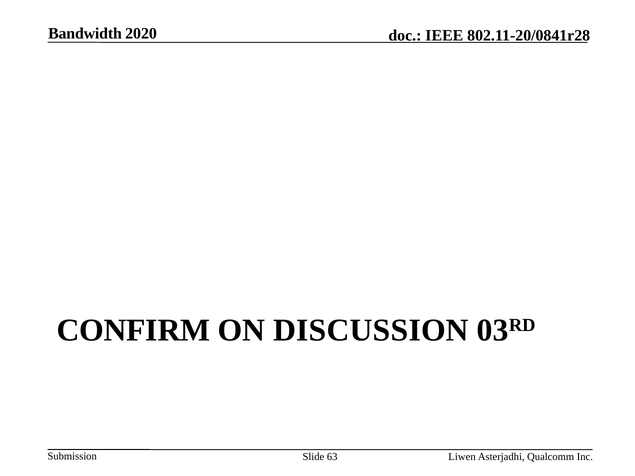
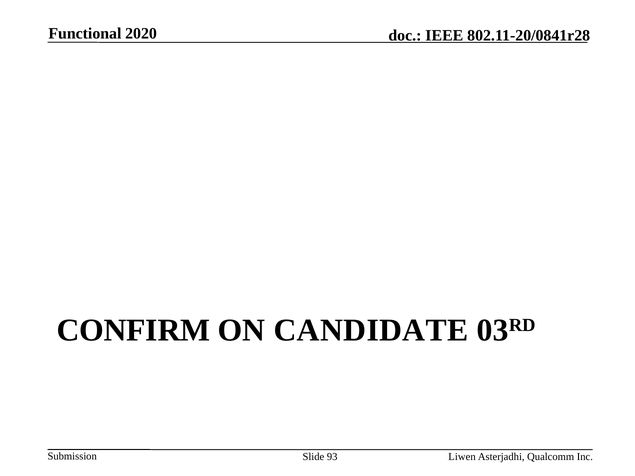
Bandwidth: Bandwidth -> Functional
DISCUSSION: DISCUSSION -> CANDIDATE
63: 63 -> 93
